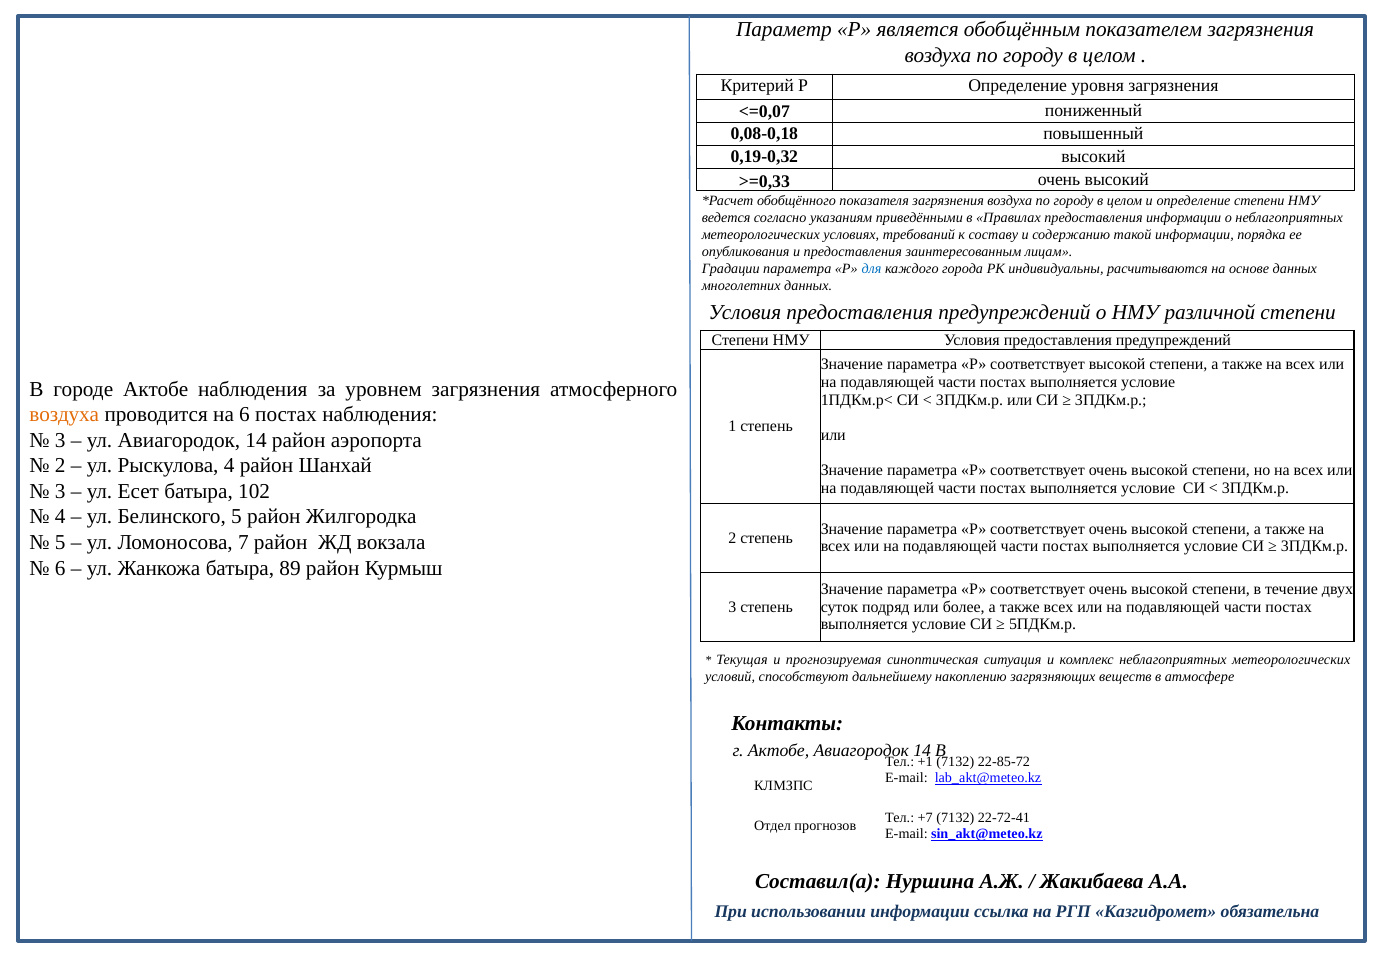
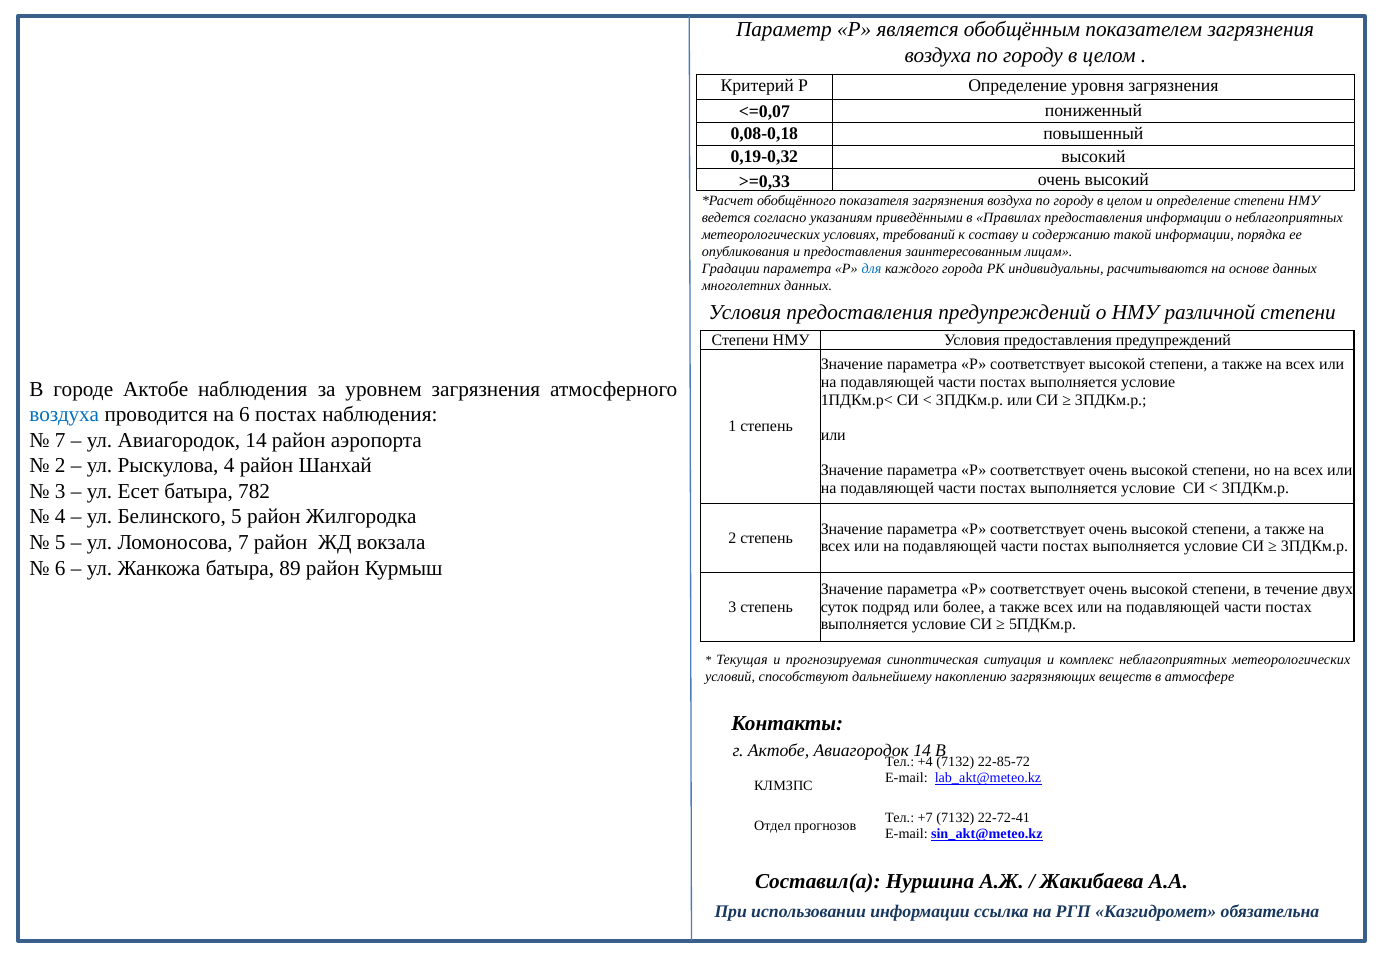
воздуха at (64, 415) colour: orange -> blue
3 at (60, 441): 3 -> 7
102: 102 -> 782
+1: +1 -> +4
